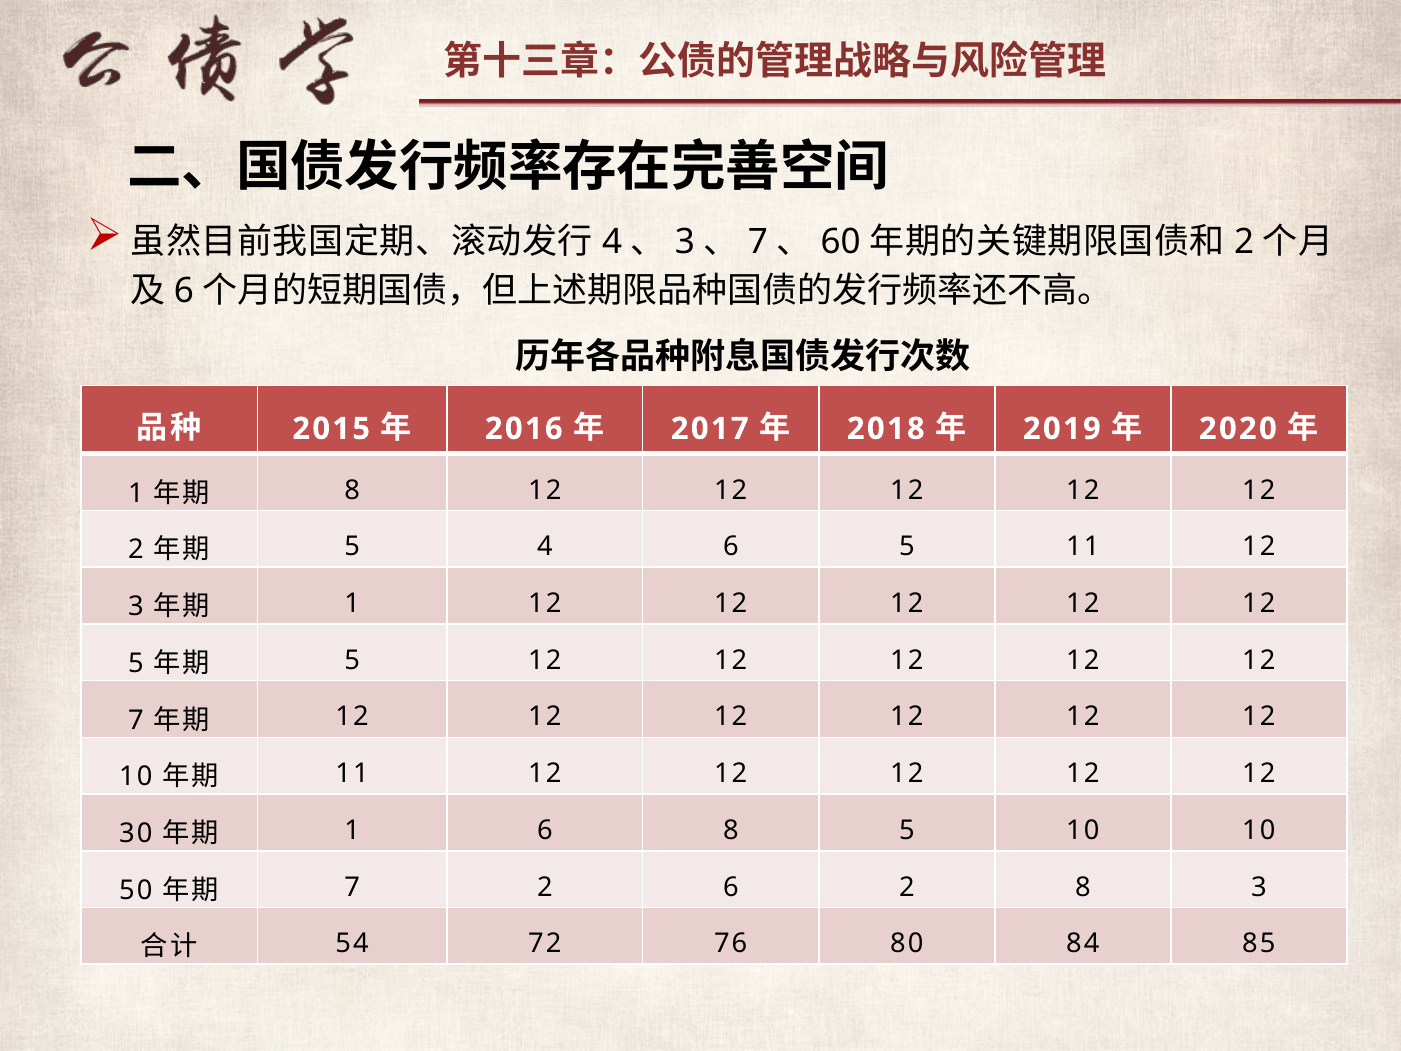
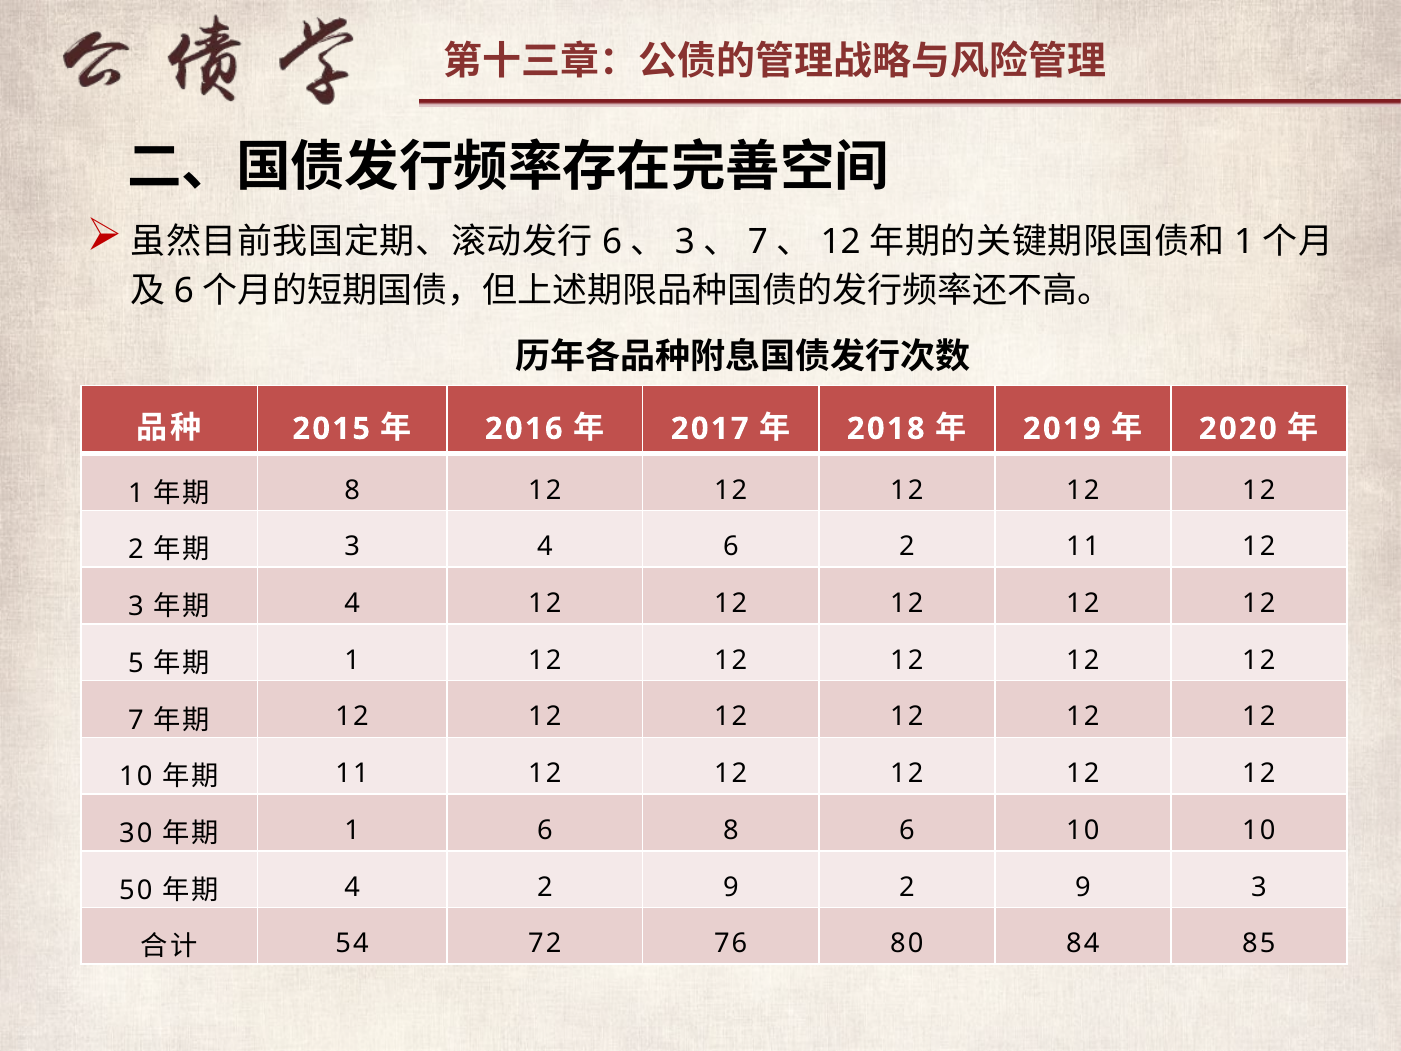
4 at (612, 242): 4 -> 6
60 at (841, 242): 60 -> 12
2 at (1244, 242): 2 -> 1
5 at (352, 547): 5 -> 3
6 5: 5 -> 2
1 at (352, 603): 1 -> 4
5 at (352, 660): 5 -> 1
8 5: 5 -> 6
7 at (352, 887): 7 -> 4
6 at (731, 887): 6 -> 9
8 at (1083, 887): 8 -> 9
